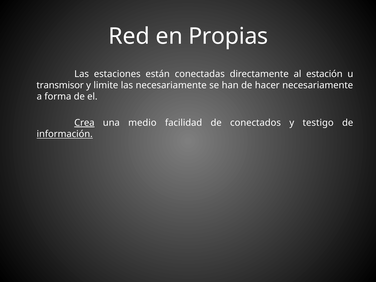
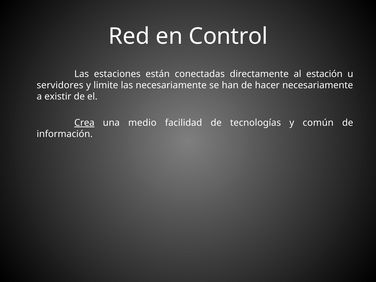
Propias: Propias -> Control
transmisor: transmisor -> servidores
forma: forma -> existir
conectados: conectados -> tecnologías
testigo: testigo -> común
información underline: present -> none
